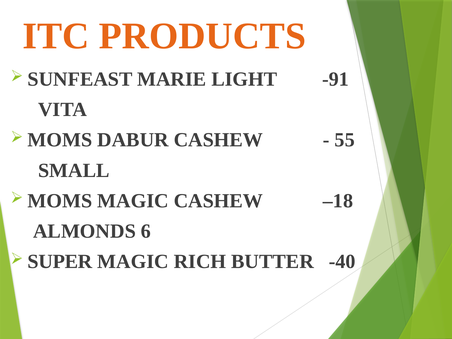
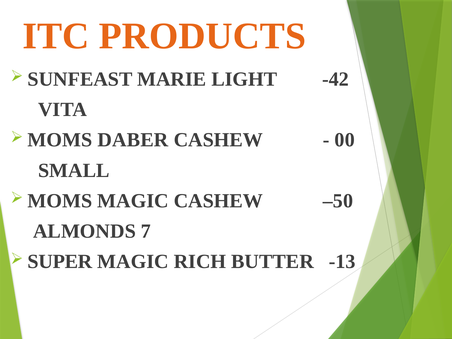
-91: -91 -> -42
DABUR: DABUR -> DABER
55: 55 -> 00
–18: –18 -> –50
6: 6 -> 7
-40: -40 -> -13
